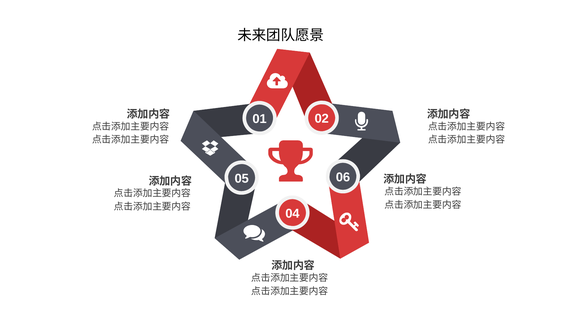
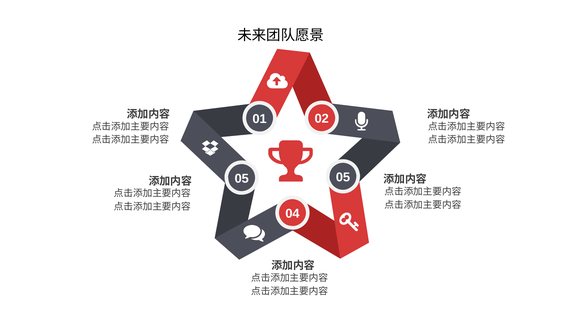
05 06: 06 -> 05
